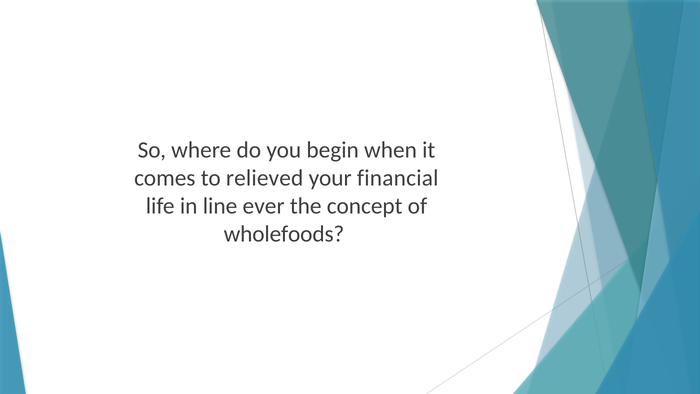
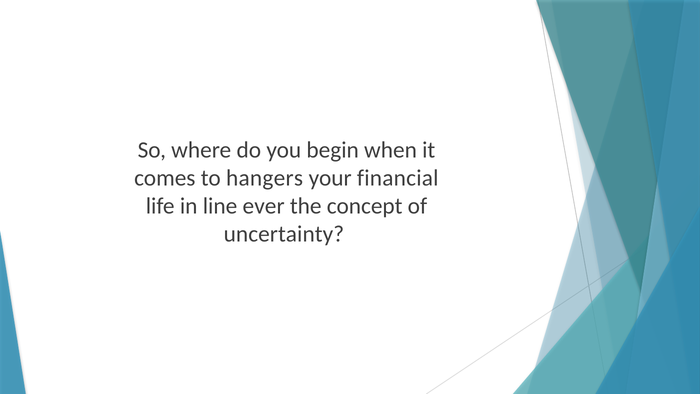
relieved: relieved -> hangers
wholefoods: wholefoods -> uncertainty
